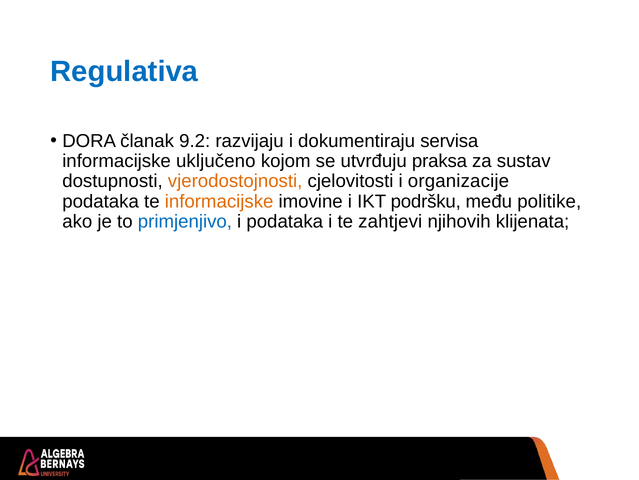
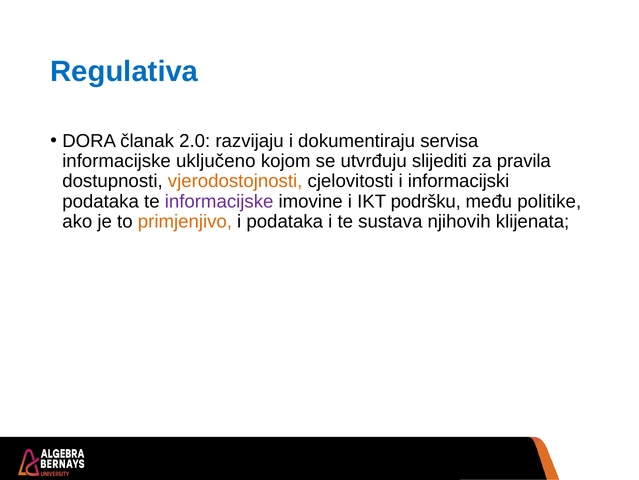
9.2: 9.2 -> 2.0
praksa: praksa -> slijediti
sustav: sustav -> pravila
organizacije: organizacije -> informacijski
informacijske at (219, 201) colour: orange -> purple
primjenjivo colour: blue -> orange
zahtjevi: zahtjevi -> sustava
